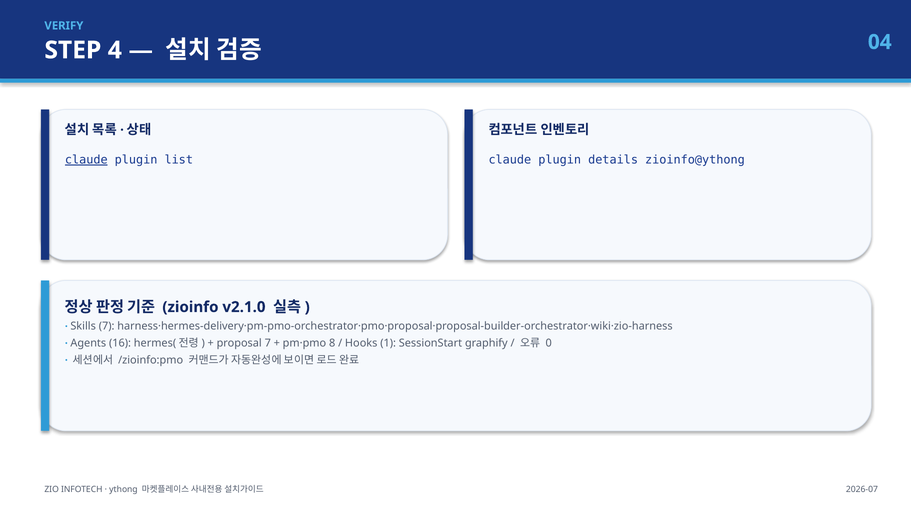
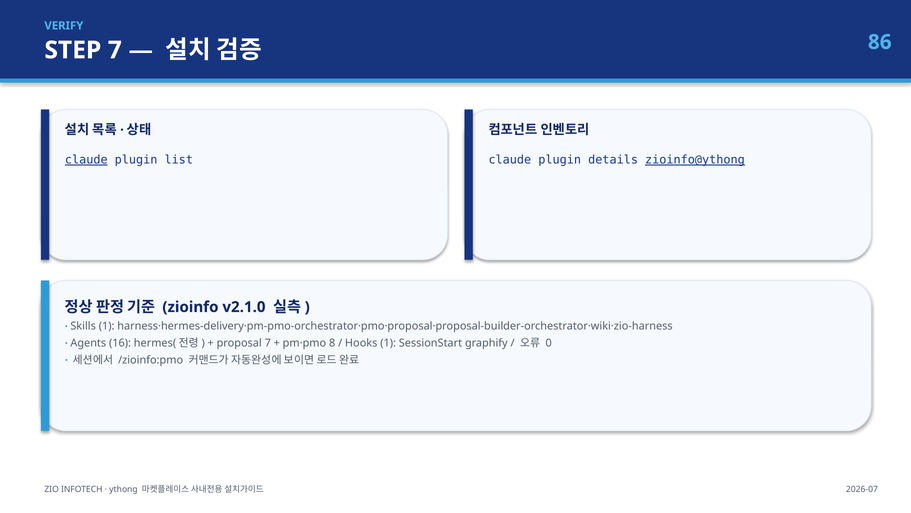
STEP 4: 4 -> 7
04: 04 -> 86
zioinfo@ythong underline: none -> present
Skills 7: 7 -> 1
